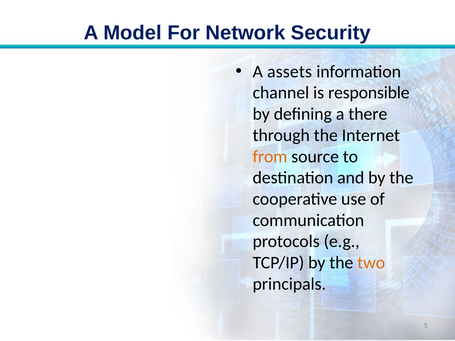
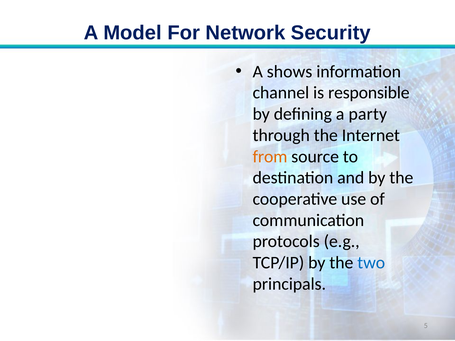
assets: assets -> shows
there: there -> party
two colour: orange -> blue
